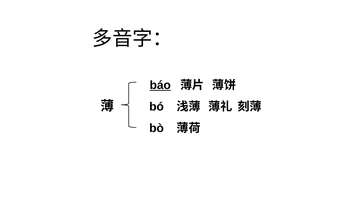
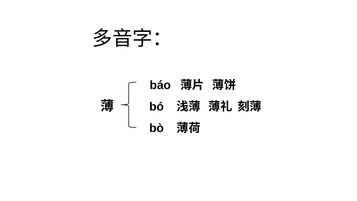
báo underline: present -> none
